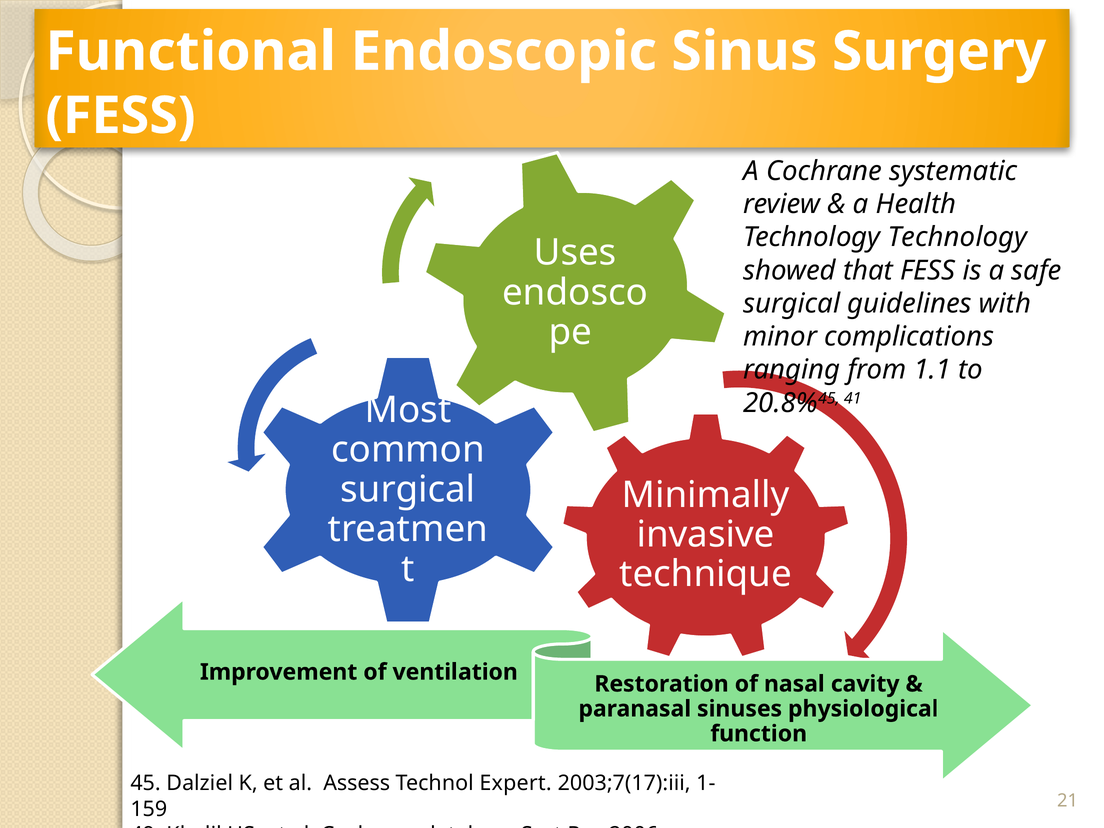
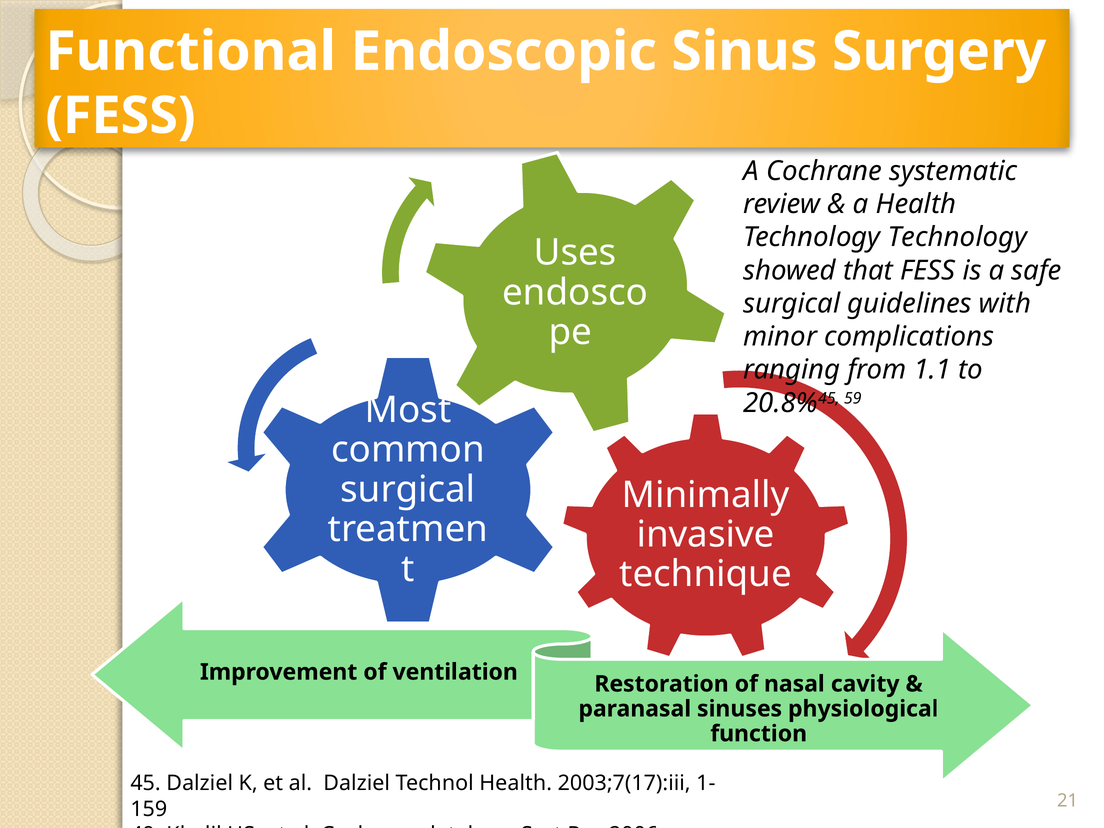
41: 41 -> 59
al Assess: Assess -> Dalziel
Technol Expert: Expert -> Health
